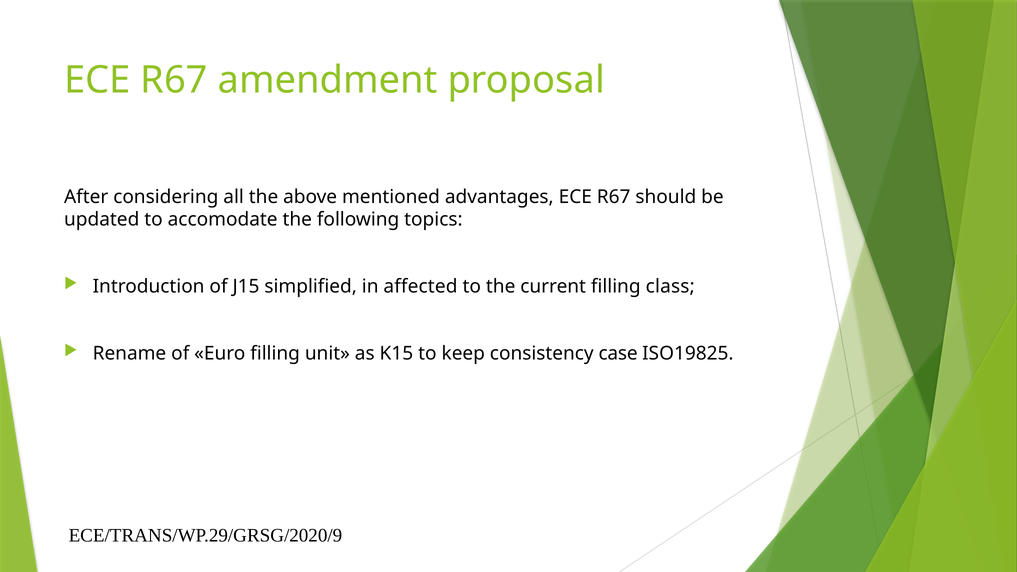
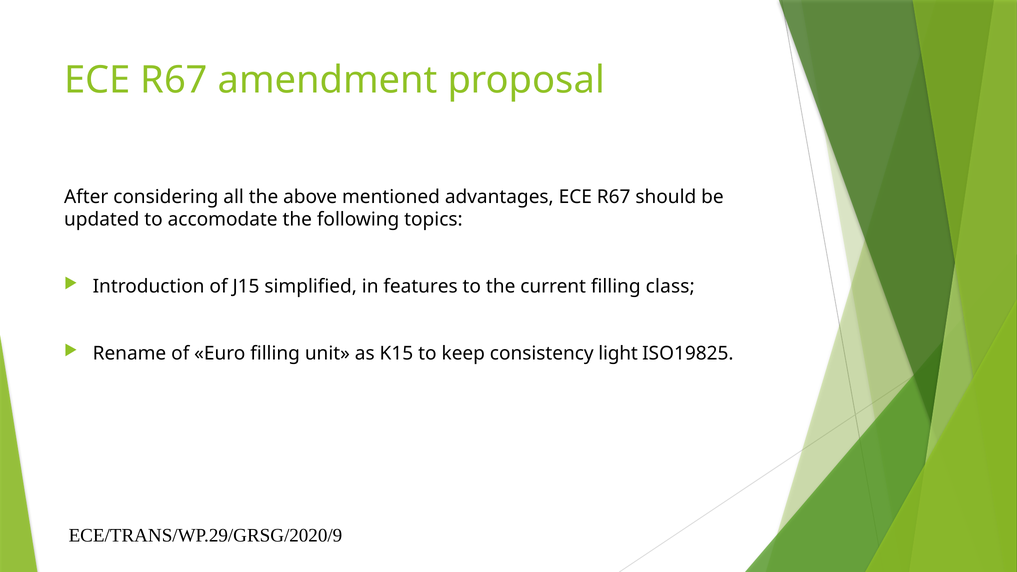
affected: affected -> features
case: case -> light
